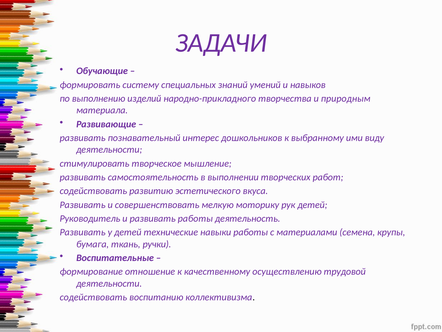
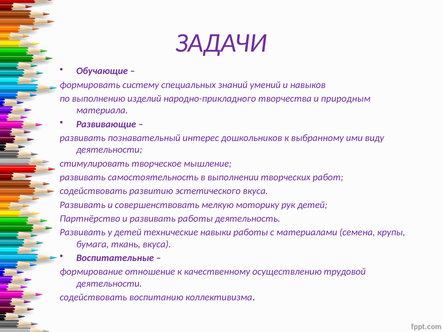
Руководитель: Руководитель -> Партнёрство
ткань ручки: ручки -> вкуса
